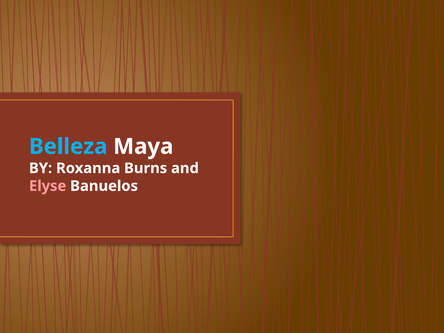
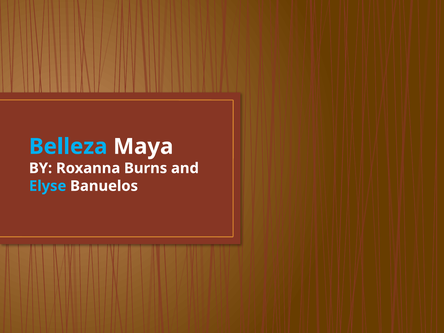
Elyse colour: pink -> light blue
